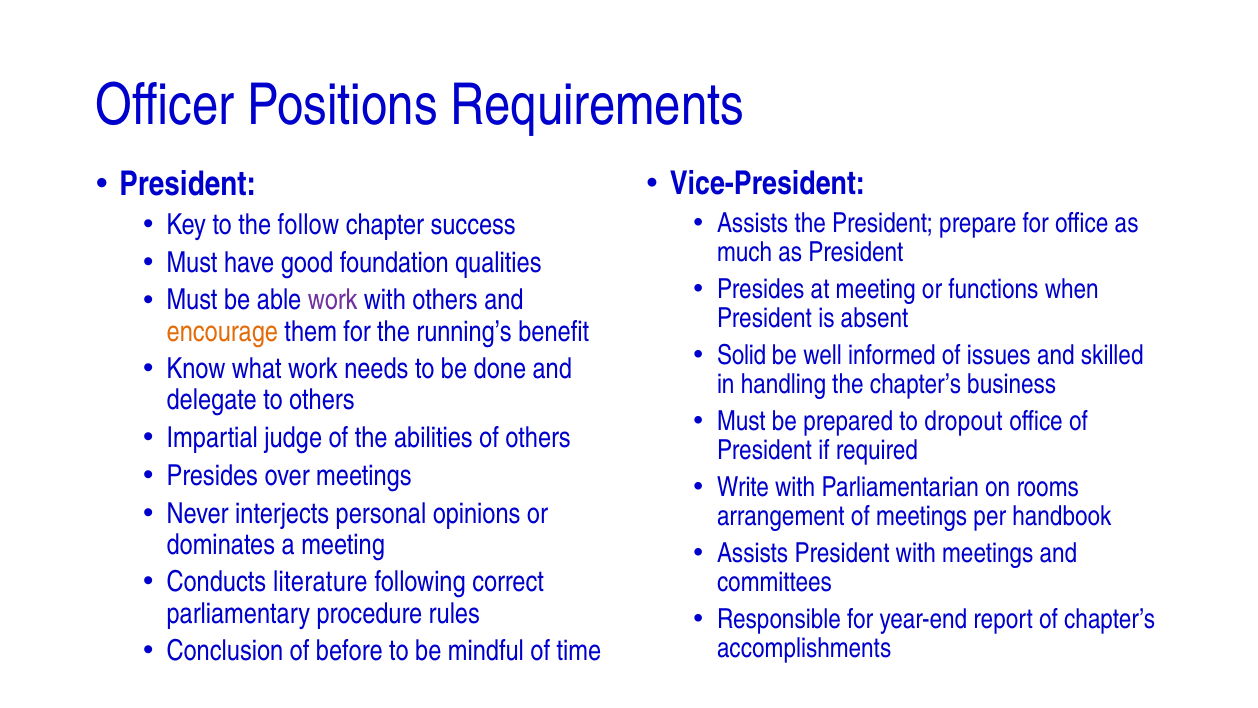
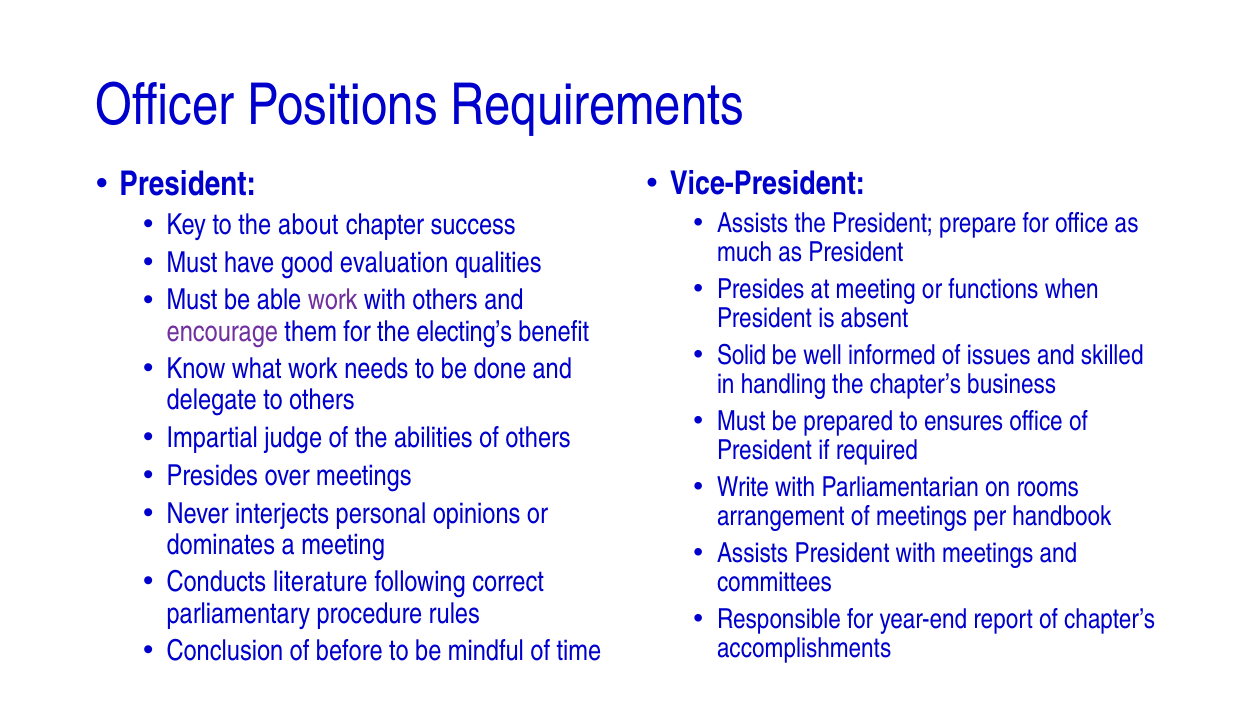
follow: follow -> about
foundation: foundation -> evaluation
encourage colour: orange -> purple
running’s: running’s -> electing’s
dropout: dropout -> ensures
